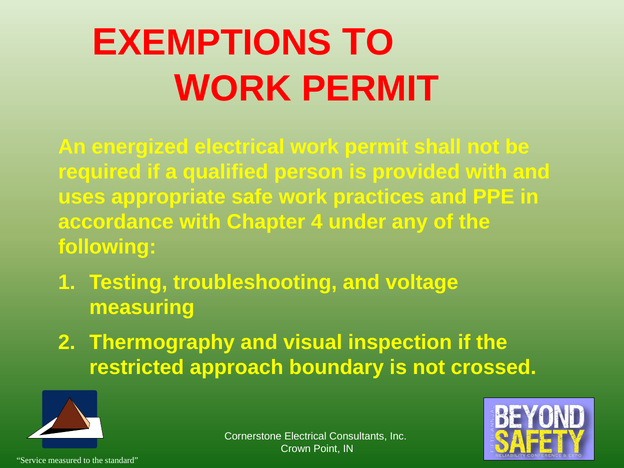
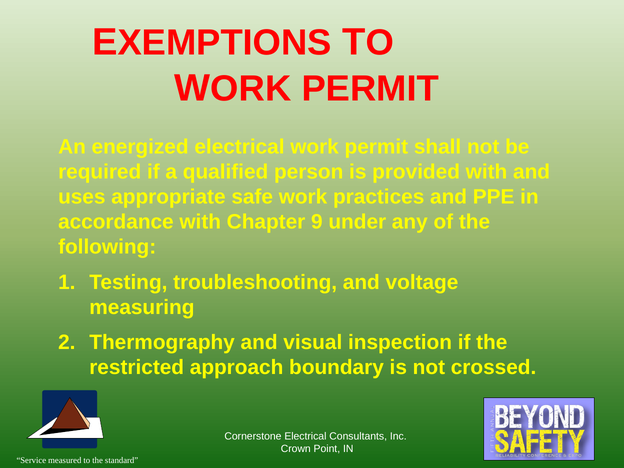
4: 4 -> 9
